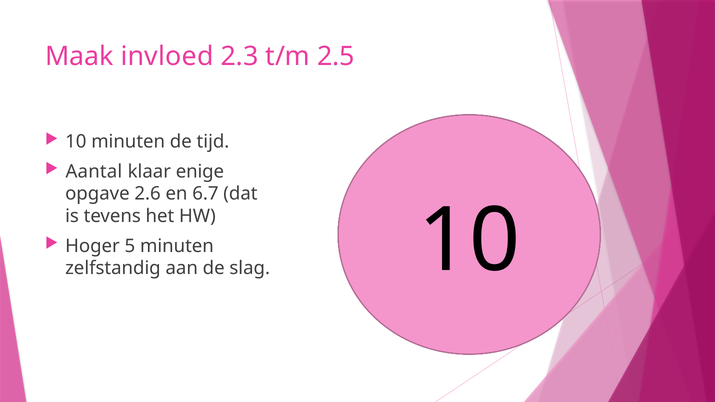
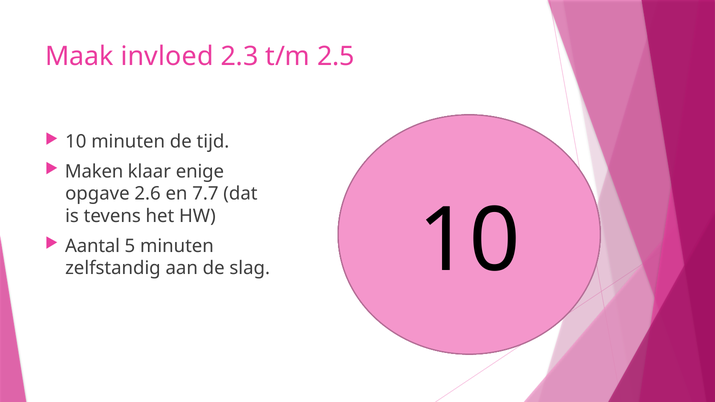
Aantal: Aantal -> Maken
6.7: 6.7 -> 7.7
Hoger: Hoger -> Aantal
